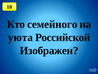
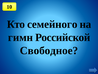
уюта: уюта -> гимн
Изображен: Изображен -> Свободное
